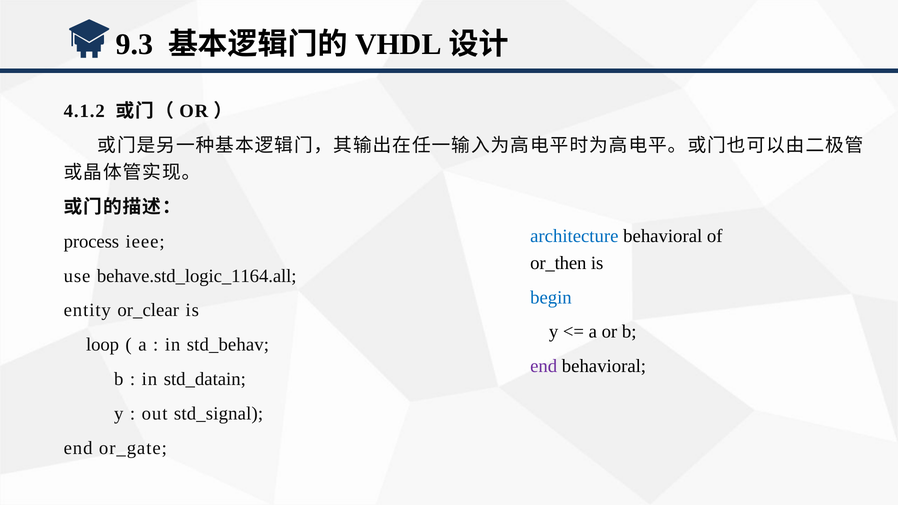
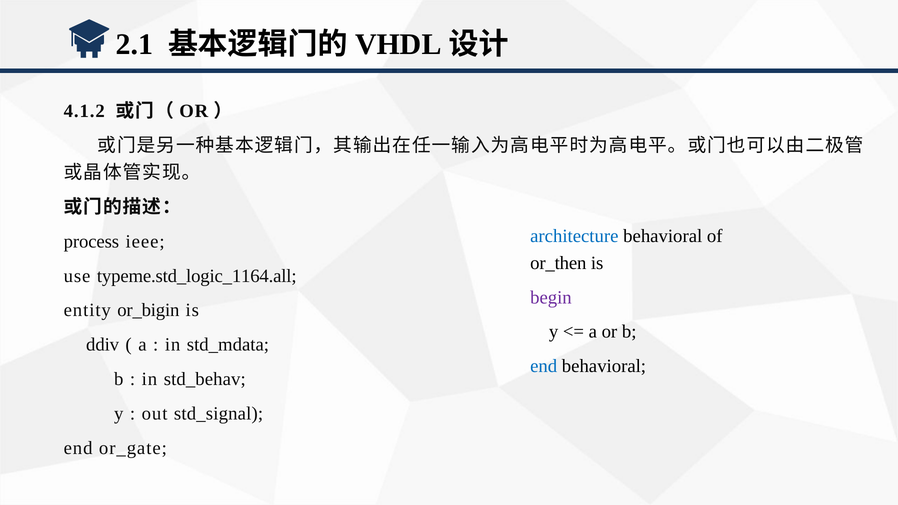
9.3: 9.3 -> 2.1
behave.std_logic_1164.all: behave.std_logic_1164.all -> typeme.std_logic_1164.all
begin colour: blue -> purple
or_clear: or_clear -> or_bigin
loop: loop -> ddiv
std_behav: std_behav -> std_mdata
end at (544, 366) colour: purple -> blue
std_datain: std_datain -> std_behav
